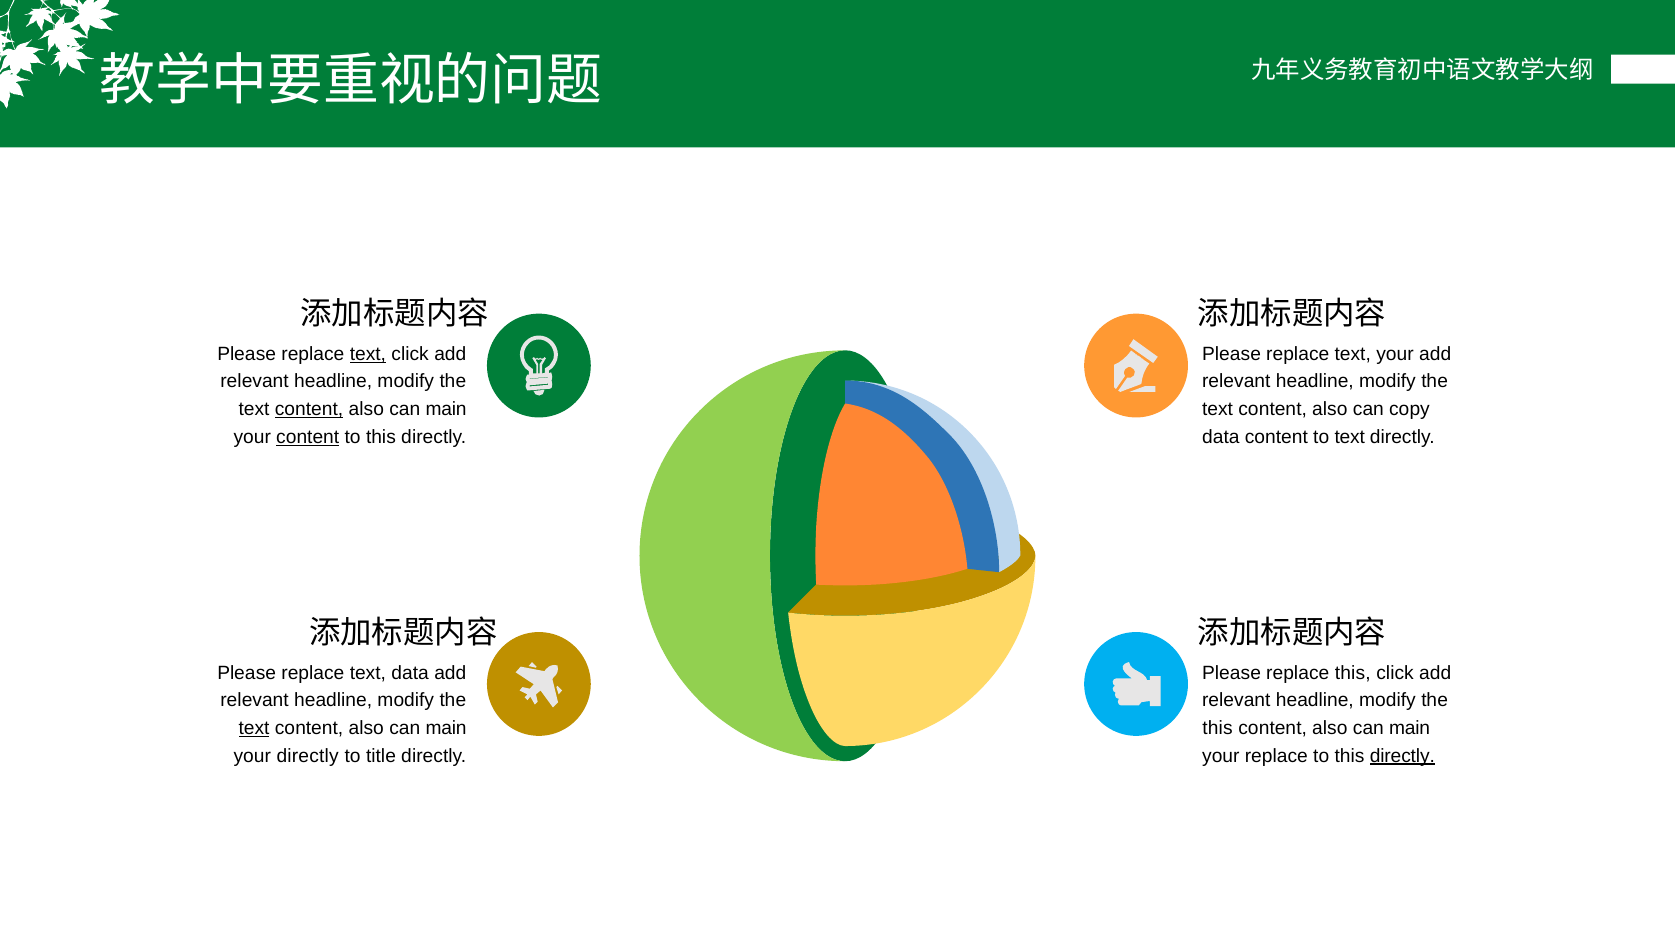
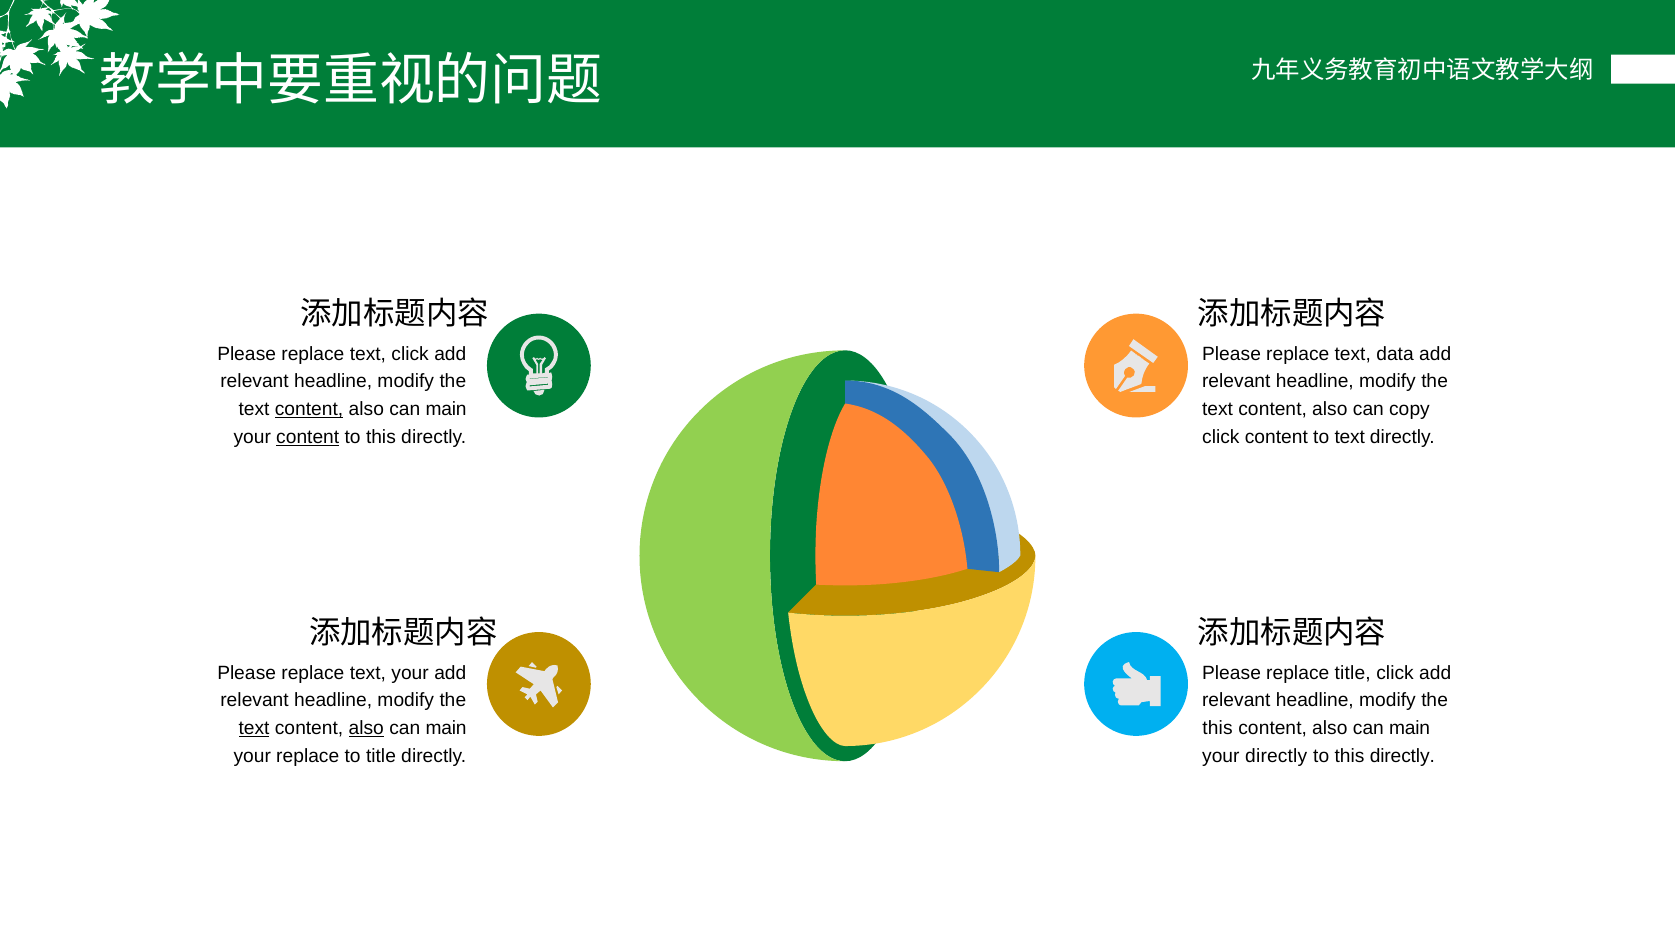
text at (368, 354) underline: present -> none
text your: your -> data
data at (1221, 437): data -> click
text data: data -> your
replace this: this -> title
also at (366, 728) underline: none -> present
your directly: directly -> replace
your replace: replace -> directly
directly at (1402, 756) underline: present -> none
